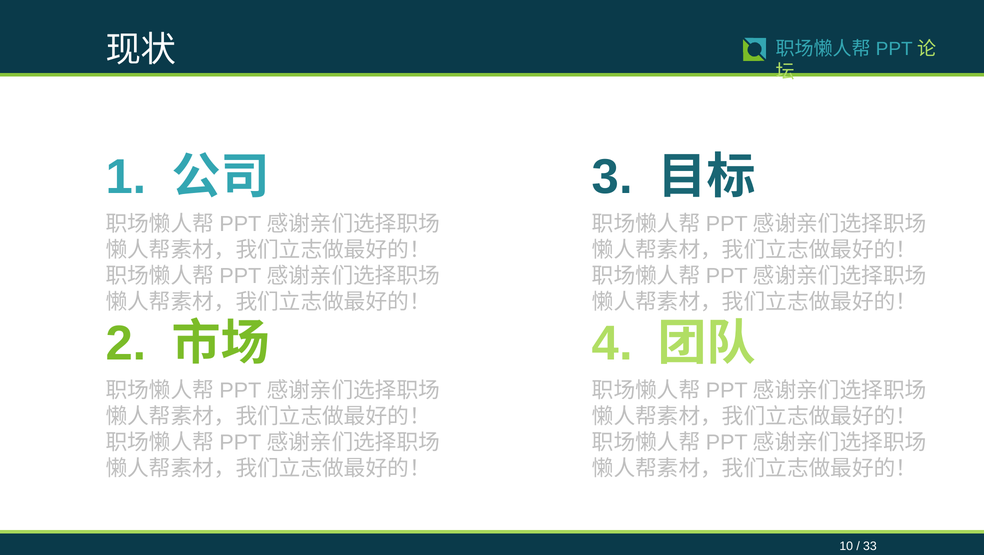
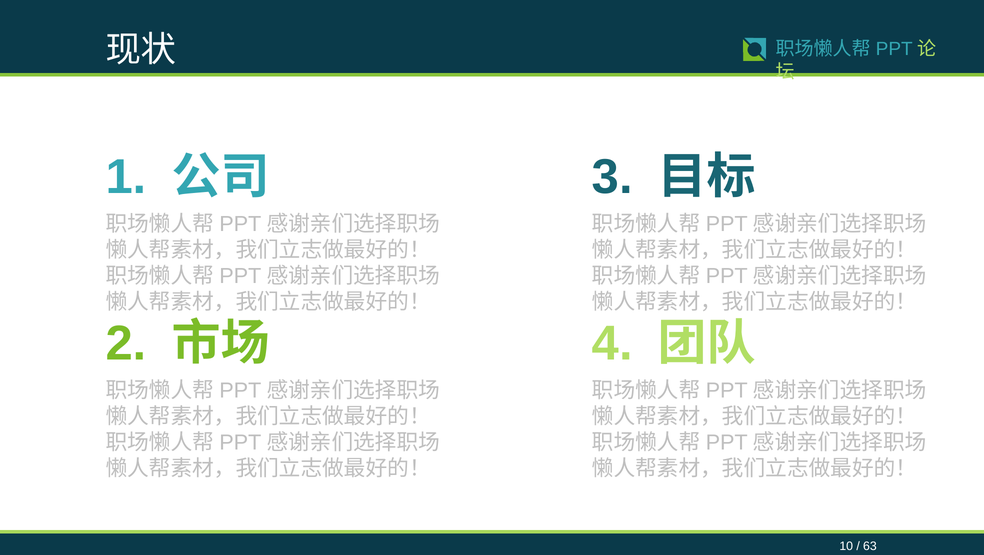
33: 33 -> 63
